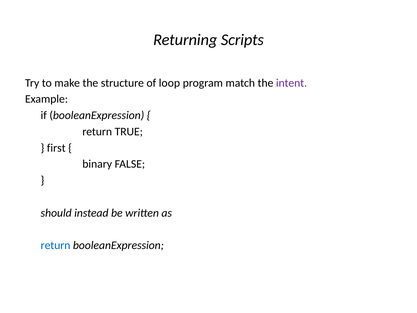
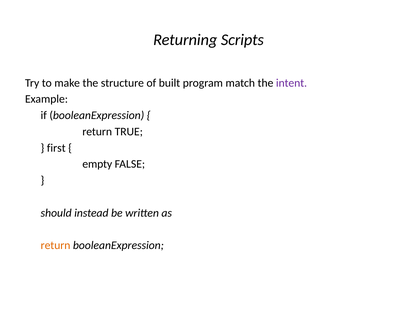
loop: loop -> built
binary: binary -> empty
return at (56, 245) colour: blue -> orange
